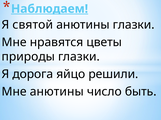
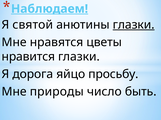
глазки at (134, 25) underline: none -> present
природы: природы -> нравится
решили: решили -> просьбу
Мне анютины: анютины -> природы
